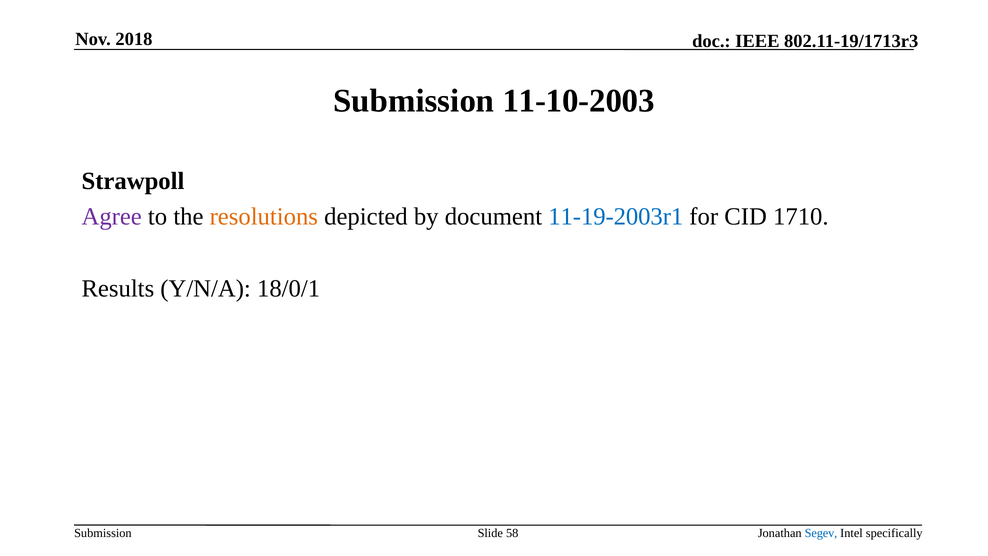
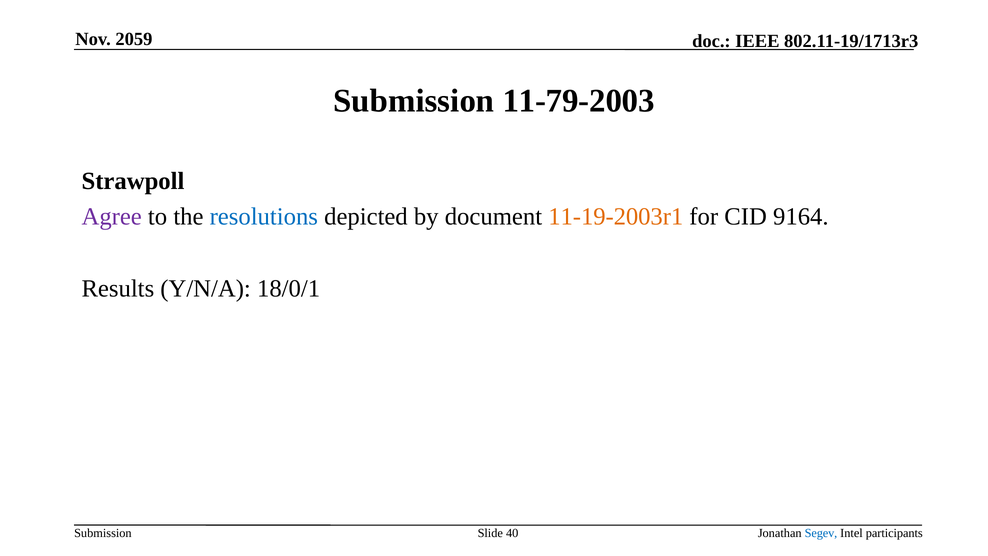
2018: 2018 -> 2059
11-10-2003: 11-10-2003 -> 11-79-2003
resolutions colour: orange -> blue
11-19-2003r1 colour: blue -> orange
1710: 1710 -> 9164
58: 58 -> 40
specifically: specifically -> participants
